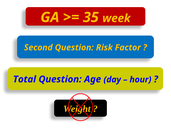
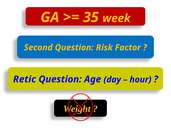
Total: Total -> Retic
